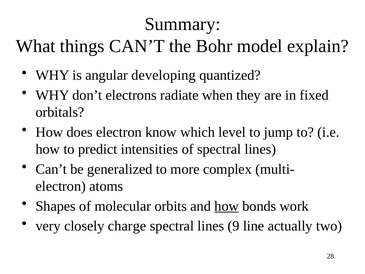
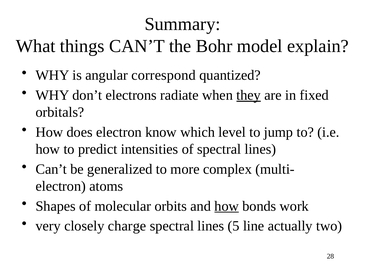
developing: developing -> correspond
they underline: none -> present
9: 9 -> 5
